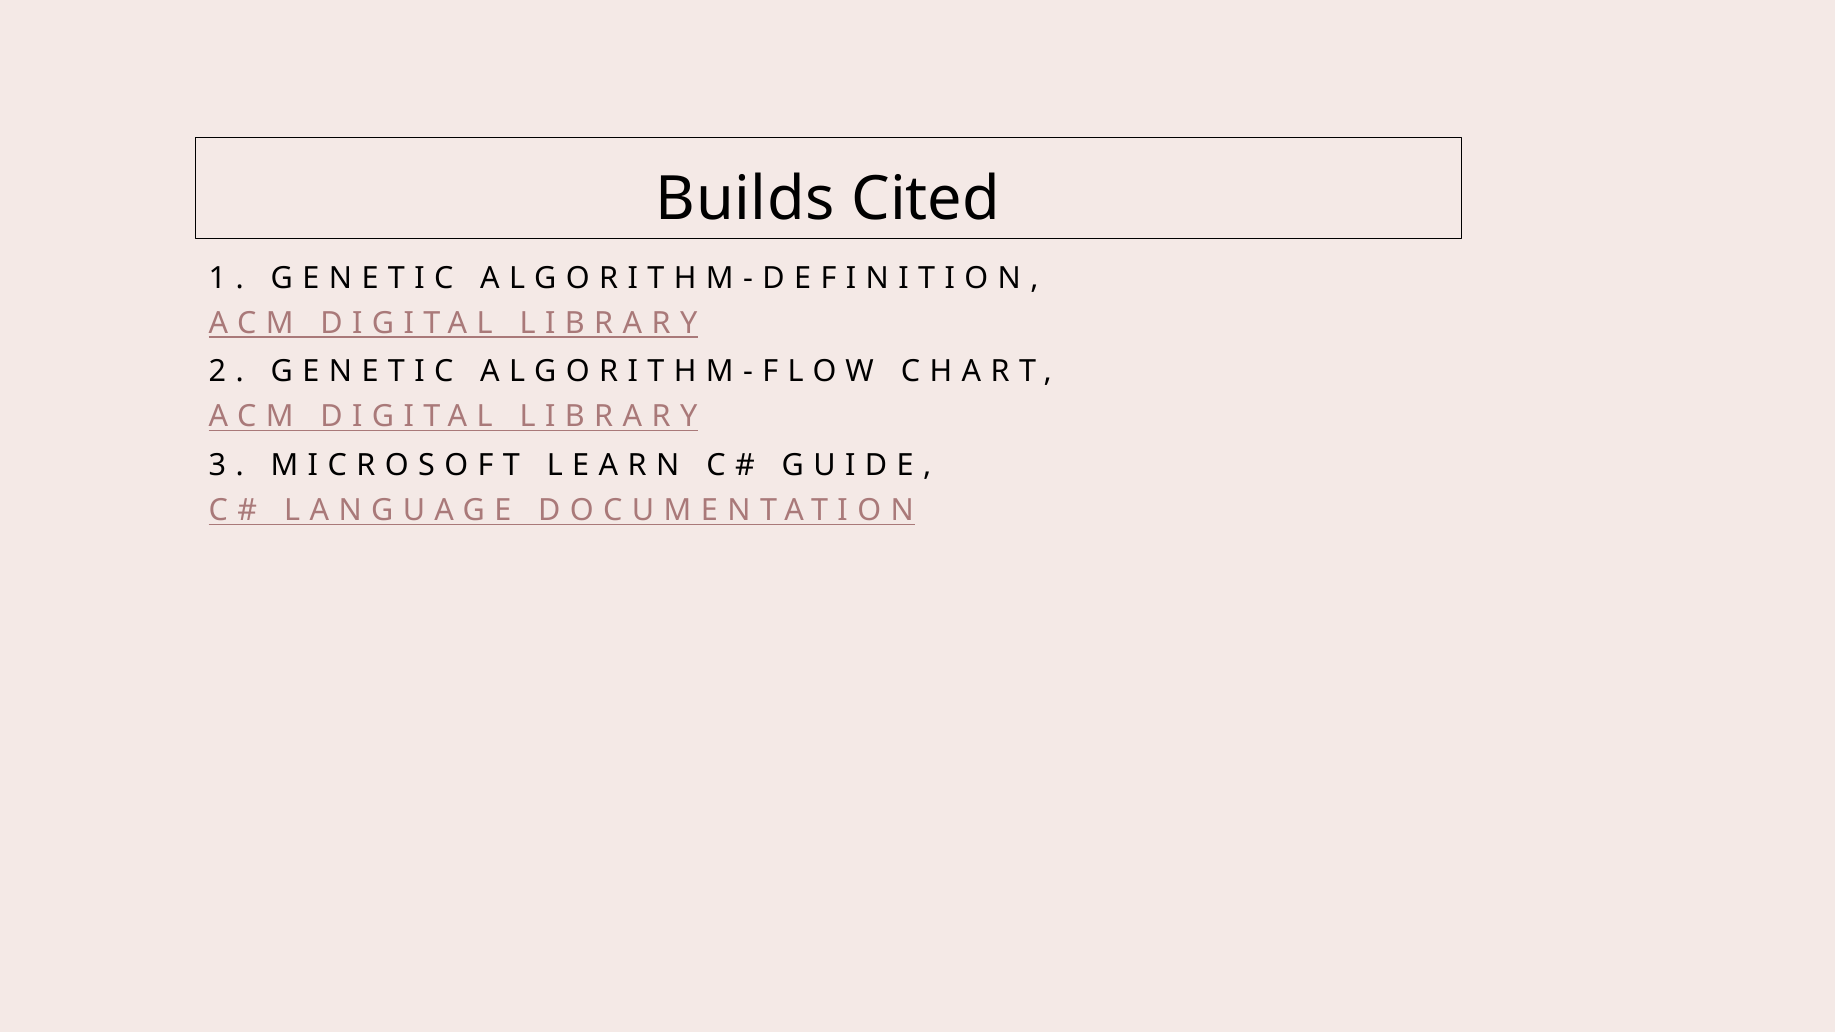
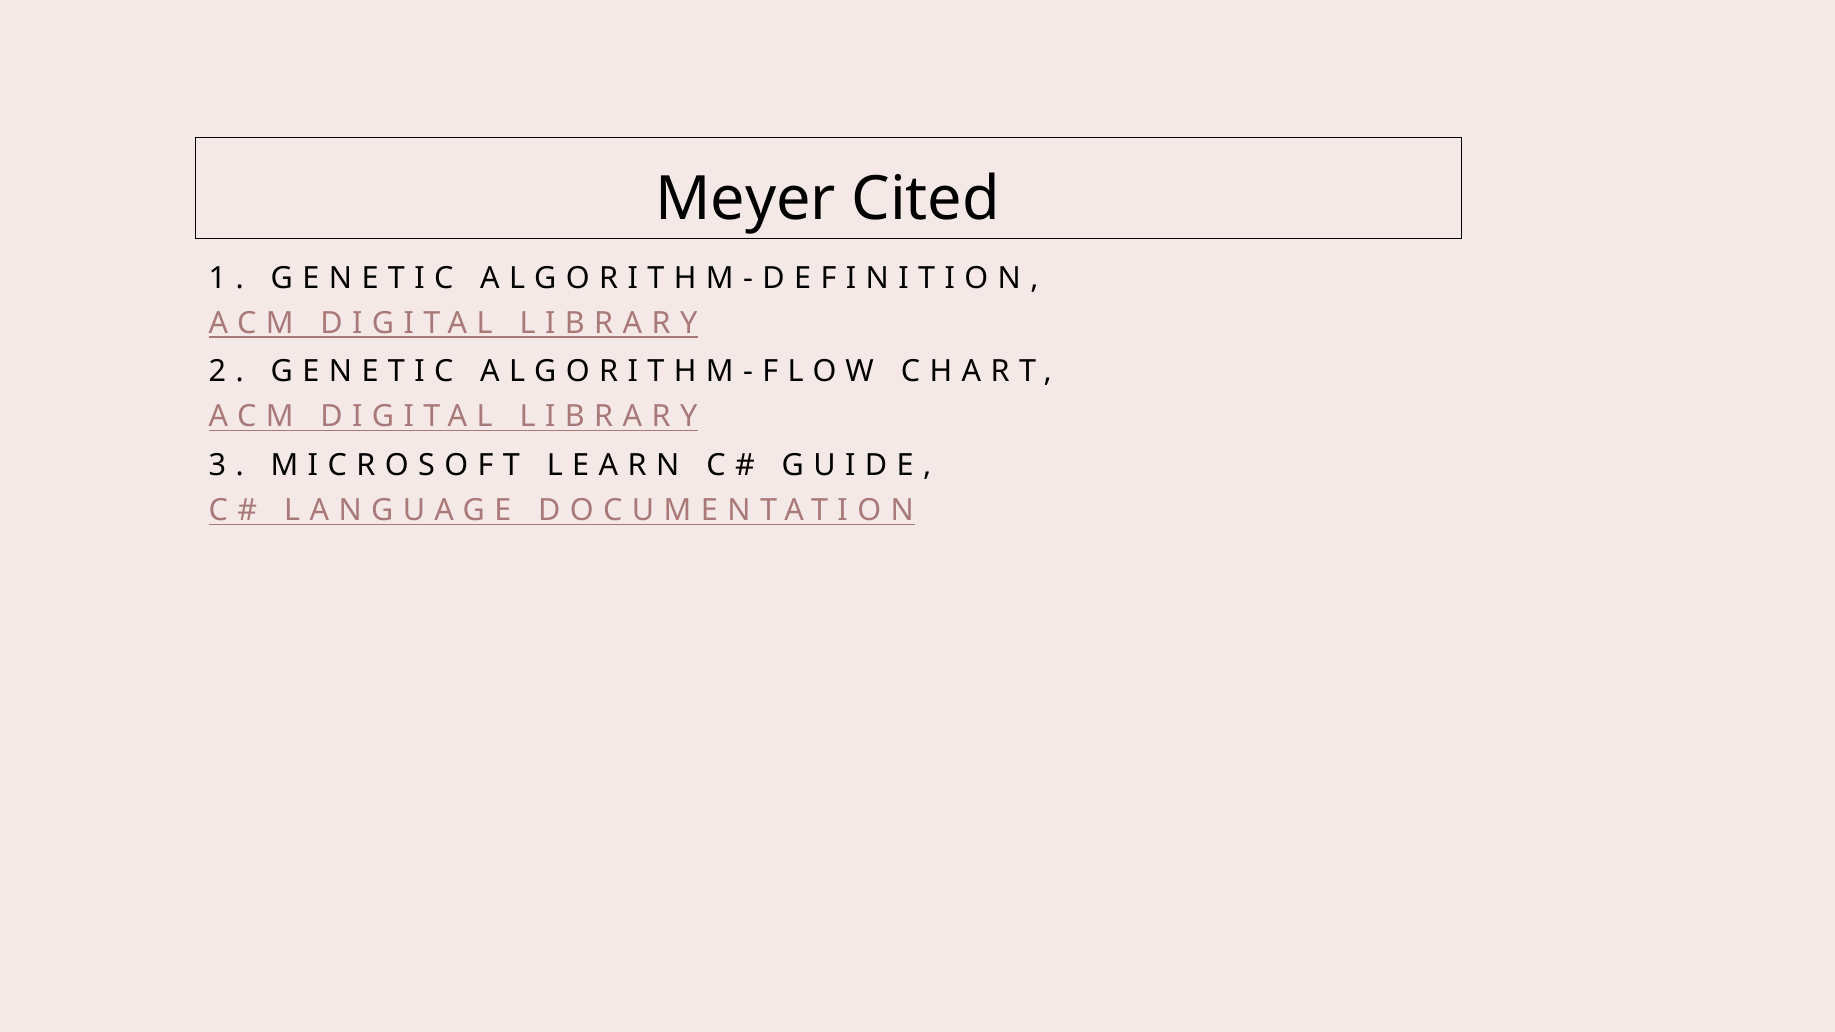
Builds: Builds -> Meyer
